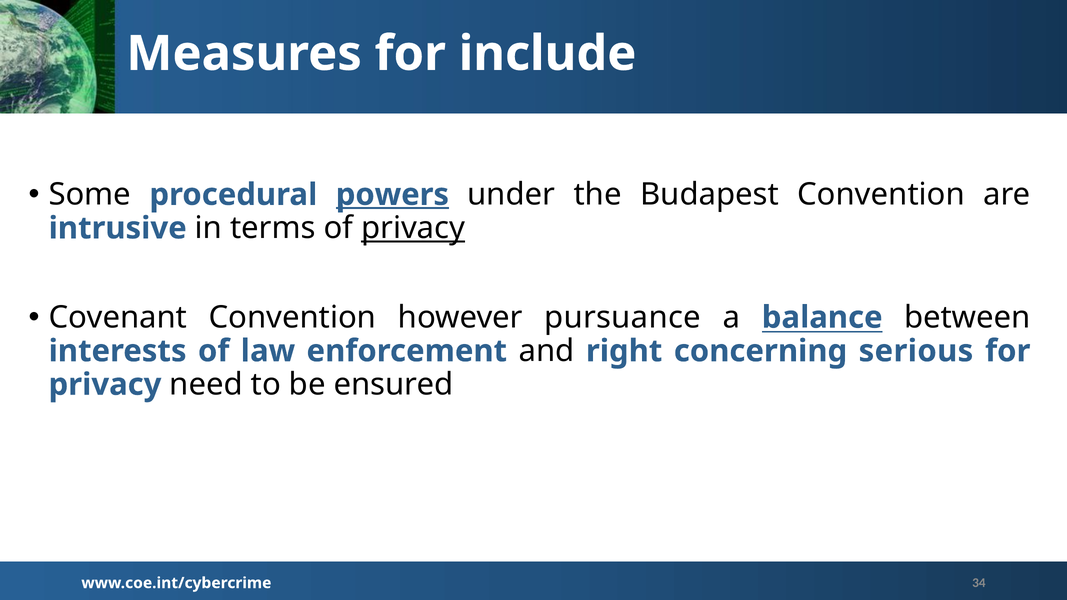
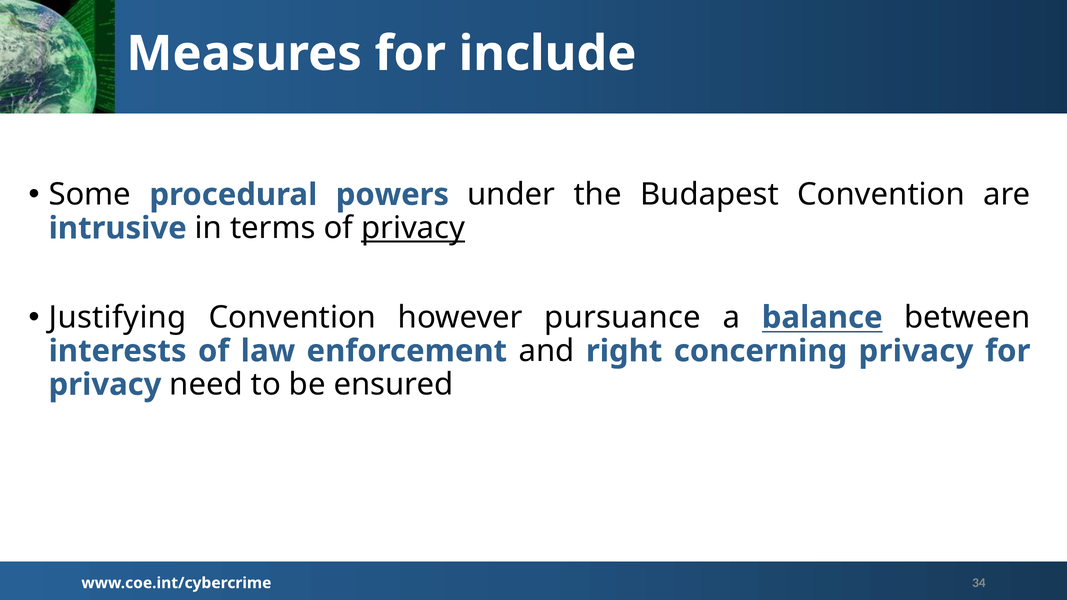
powers underline: present -> none
Covenant: Covenant -> Justifying
concerning serious: serious -> privacy
